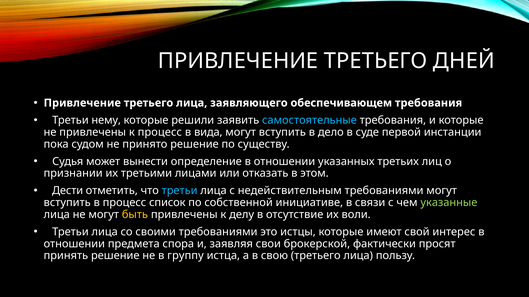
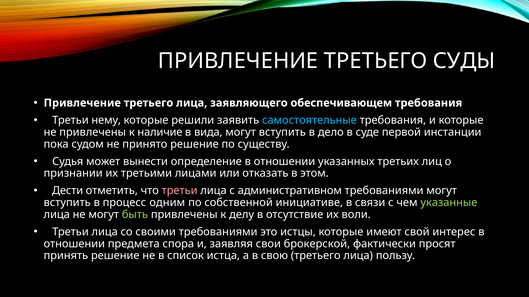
ДНЕЙ: ДНЕЙ -> СУДЫ
к процесс: процесс -> наличие
третьи at (180, 191) colour: light blue -> pink
недействительным: недействительным -> административном
список: список -> одним
быть colour: yellow -> light green
группу: группу -> список
